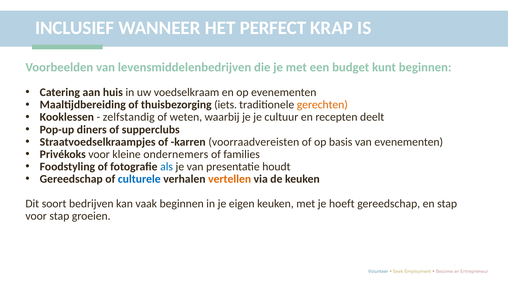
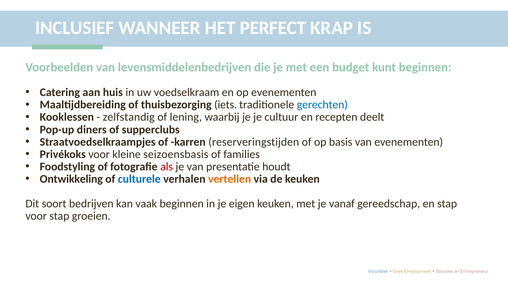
gerechten colour: orange -> blue
weten: weten -> lening
voorraadvereisten: voorraadvereisten -> reserveringstijden
ondernemers: ondernemers -> seizoensbasis
als colour: blue -> red
Gereedschap at (71, 179): Gereedschap -> Ontwikkeling
hoeft: hoeft -> vanaf
